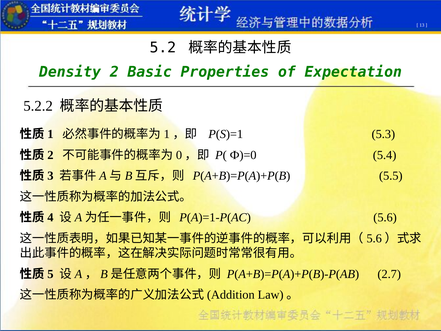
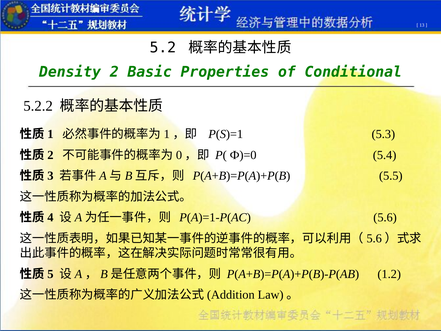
Expectation: Expectation -> Conditional
2.7: 2.7 -> 1.2
